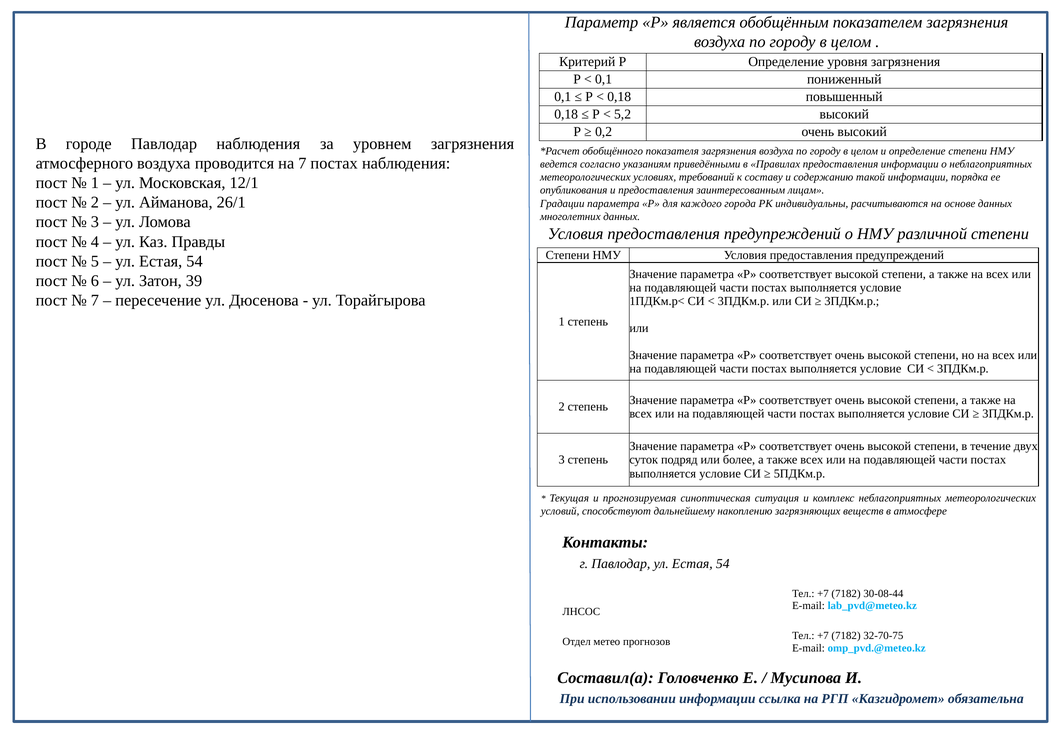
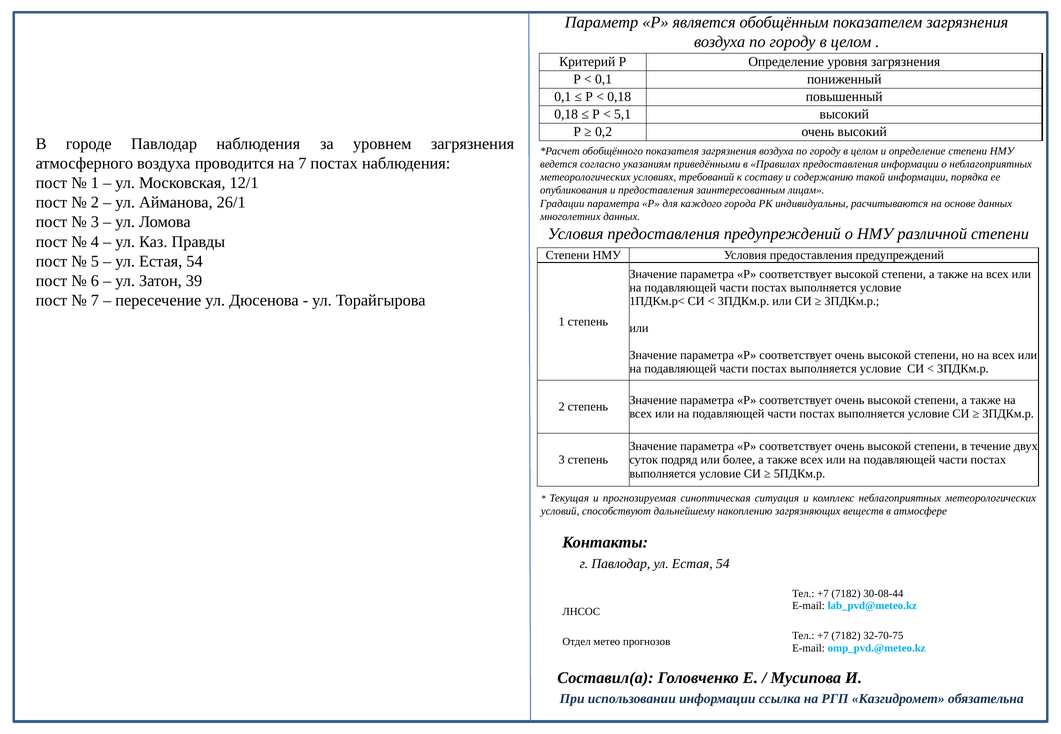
5,2: 5,2 -> 5,1
